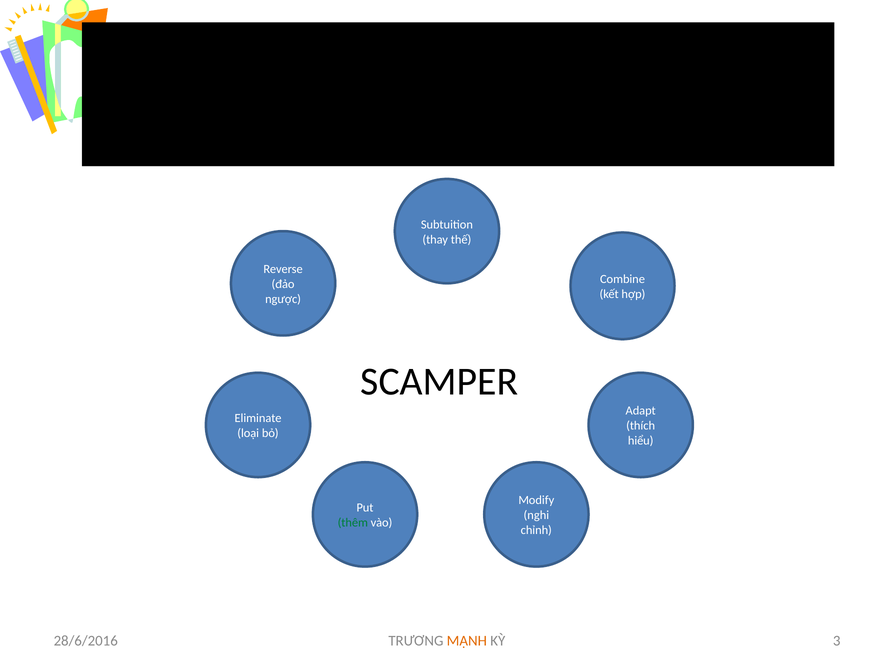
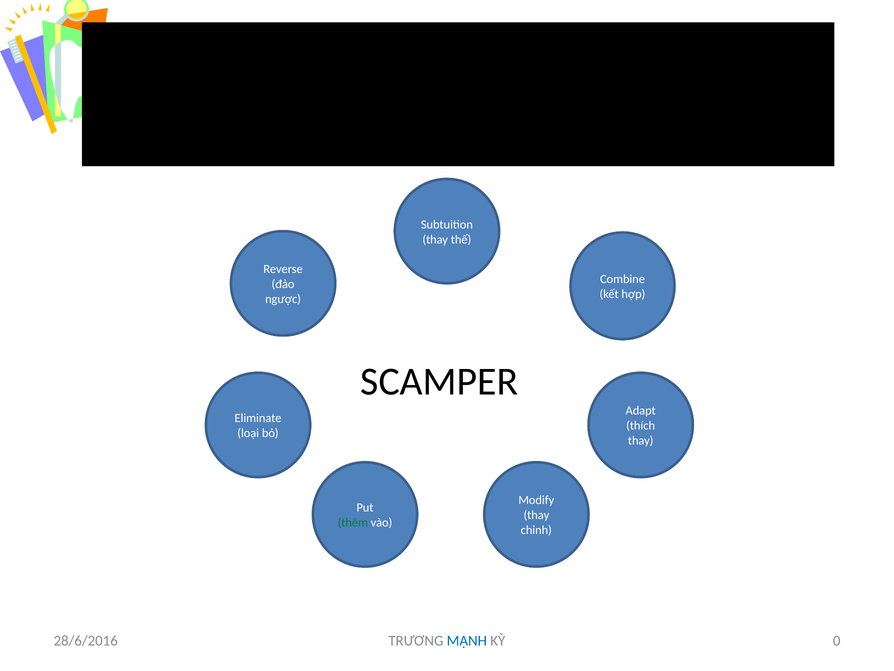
hiểu at (641, 440): hiểu -> thay
nghi at (536, 515): nghi -> thay
MẠNH colour: orange -> blue
3: 3 -> 0
